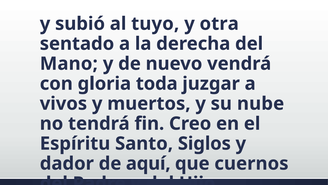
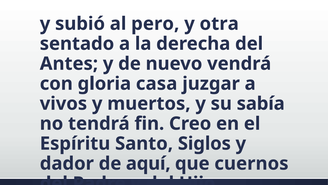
tuyo: tuyo -> pero
Mano: Mano -> Antes
toda: toda -> casa
nube: nube -> sabía
